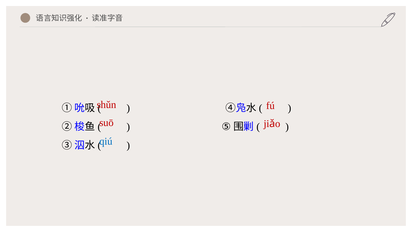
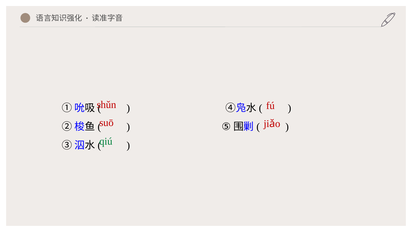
qiú colour: blue -> green
